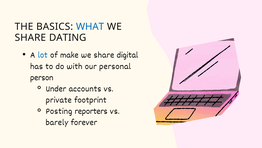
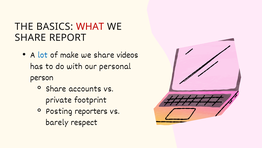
WHAT colour: blue -> red
DATING: DATING -> REPORT
digital: digital -> videos
Under at (56, 88): Under -> Share
forever: forever -> respect
